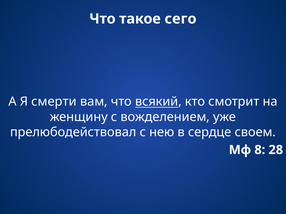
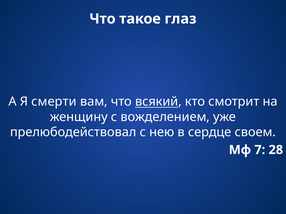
сего: сего -> глаз
8: 8 -> 7
